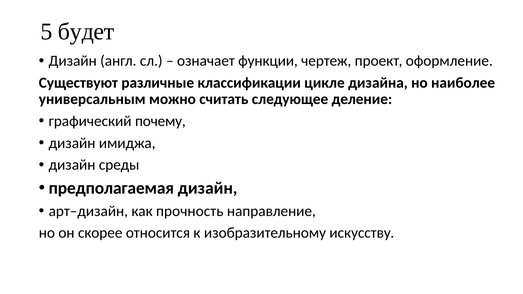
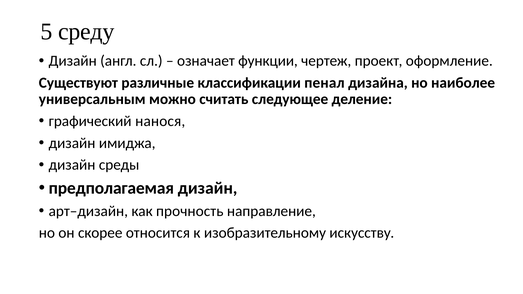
будет: будет -> среду
цикле: цикле -> пенал
почему: почему -> нанося
